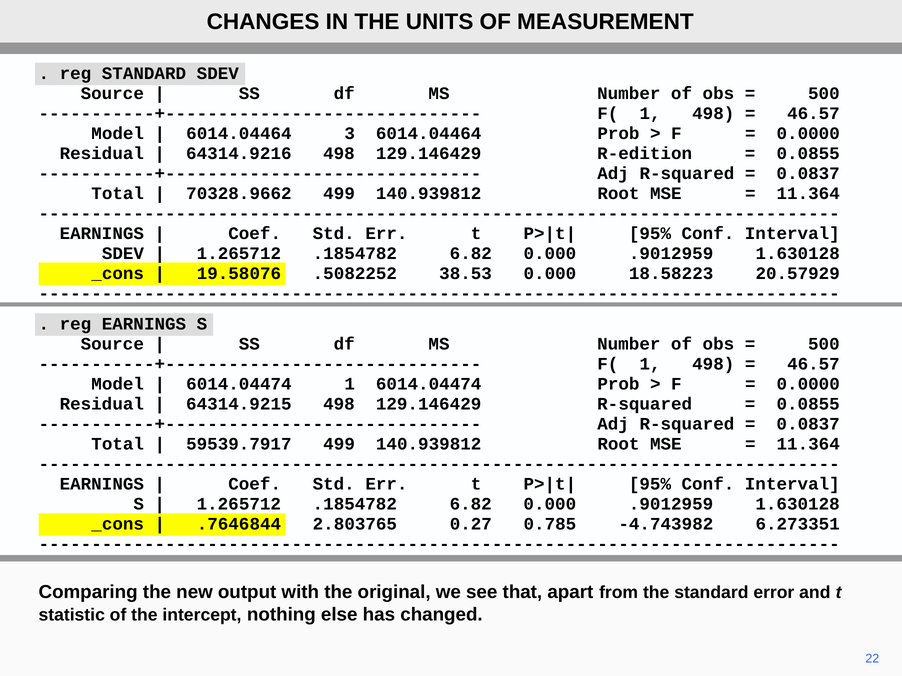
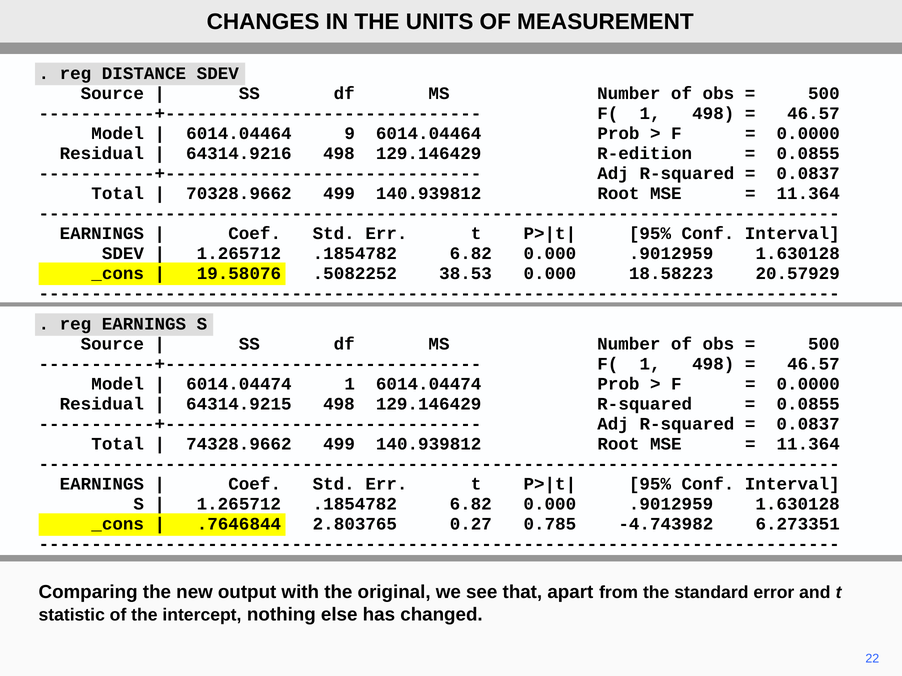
reg STANDARD: STANDARD -> DISTANCE
3: 3 -> 9
59539.7917: 59539.7917 -> 74328.9662
